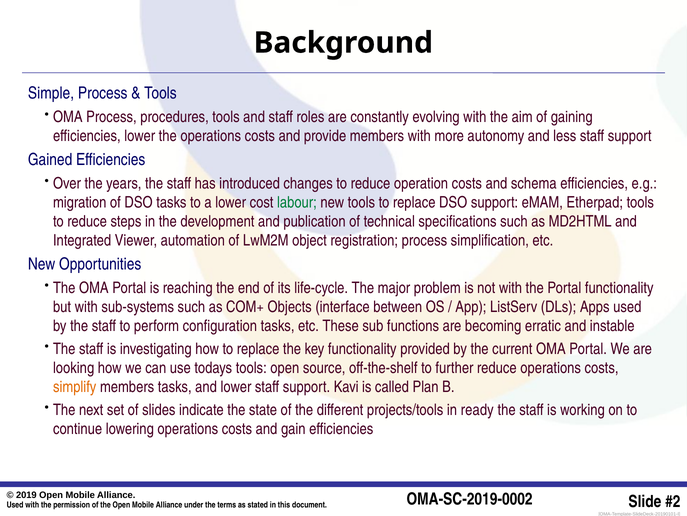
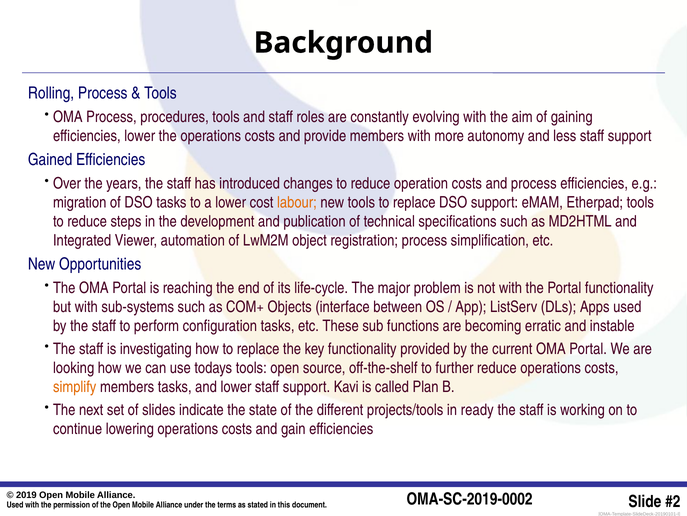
Simple: Simple -> Rolling
and schema: schema -> process
labour colour: green -> orange
